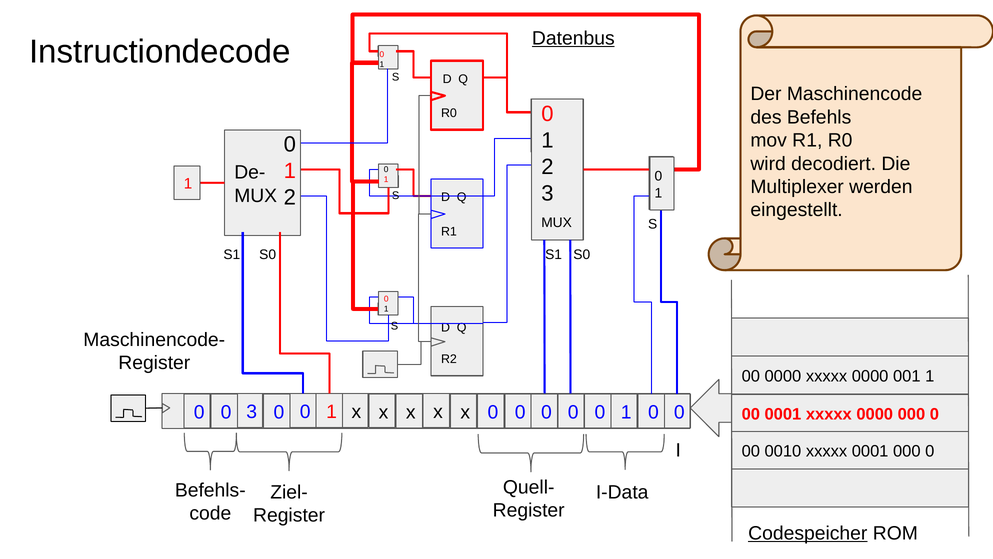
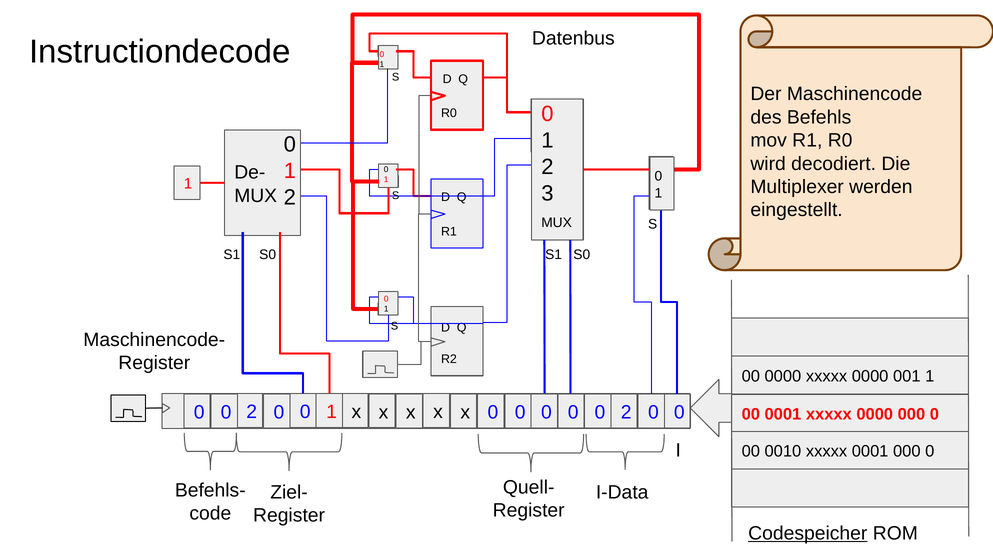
Datenbus underline: present -> none
3 at (252, 412): 3 -> 2
0 0 1: 1 -> 2
